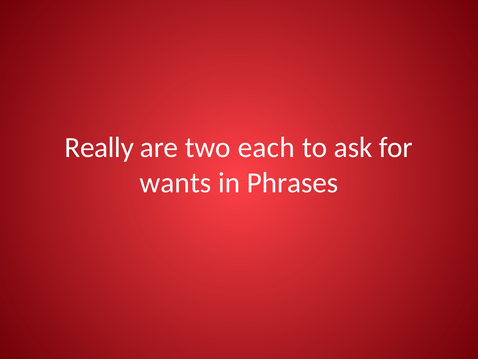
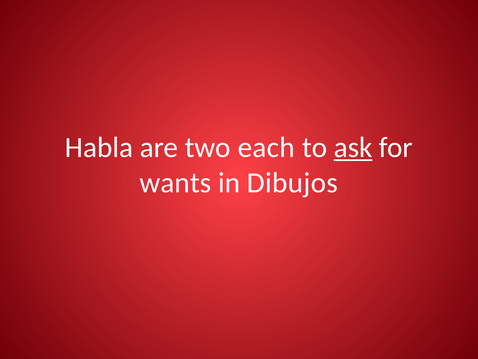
Really: Really -> Habla
ask underline: none -> present
Phrases: Phrases -> Dibujos
